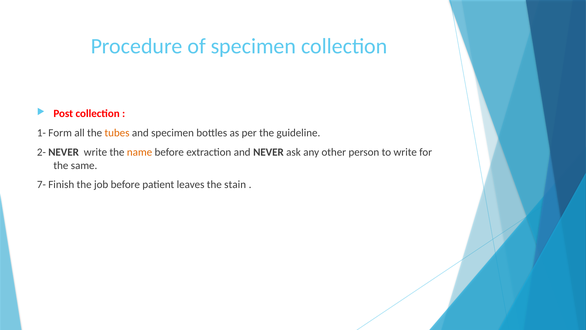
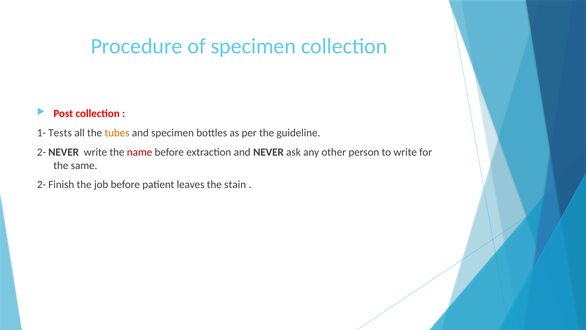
Form: Form -> Tests
name colour: orange -> red
7- at (41, 184): 7- -> 2-
